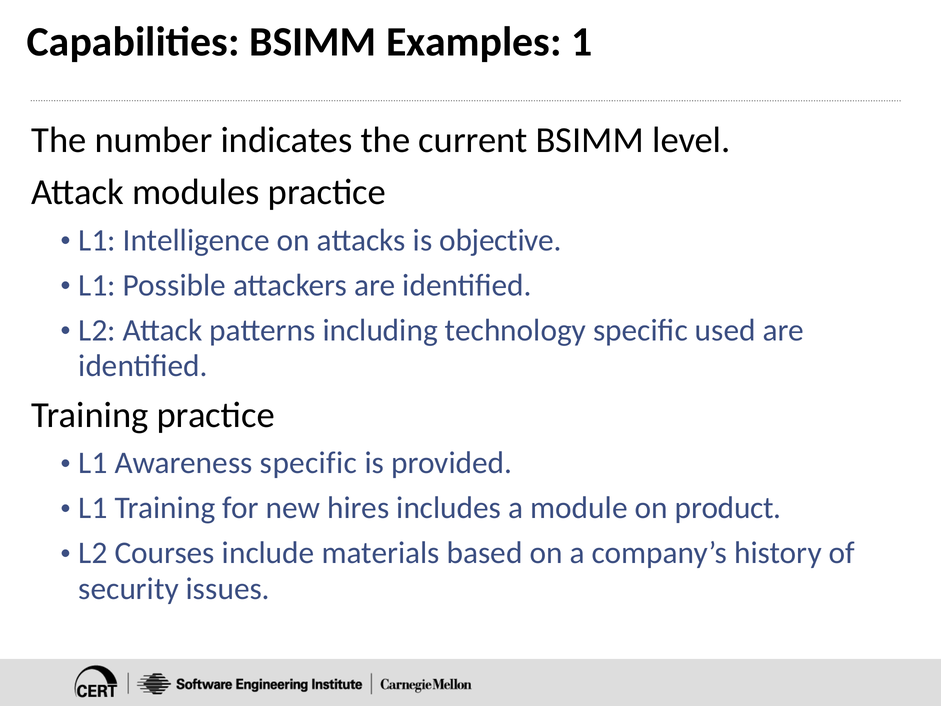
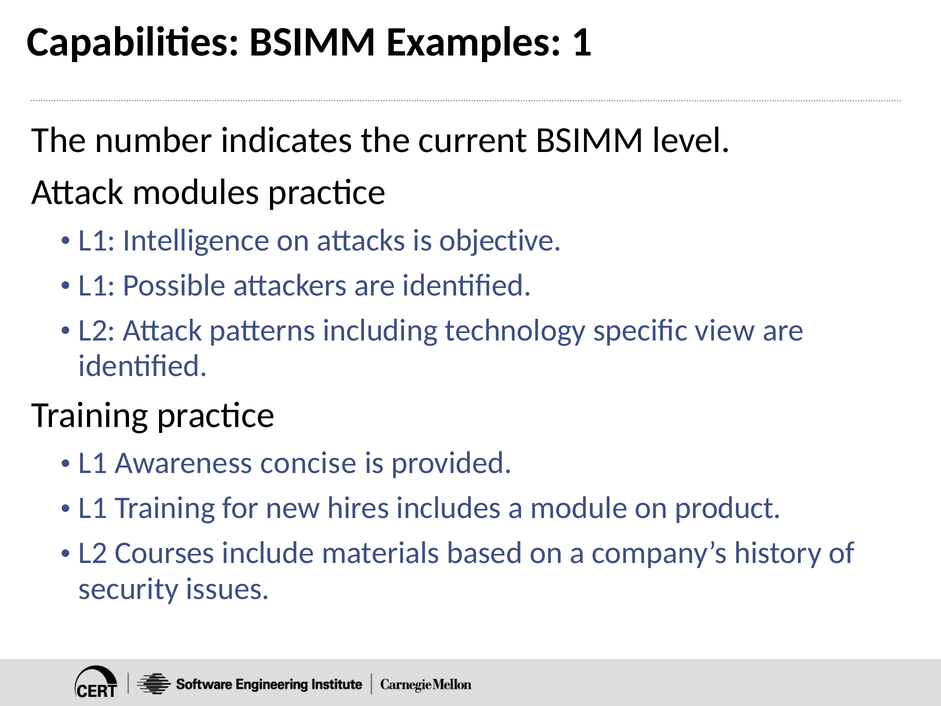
used: used -> view
Awareness specific: specific -> concise
